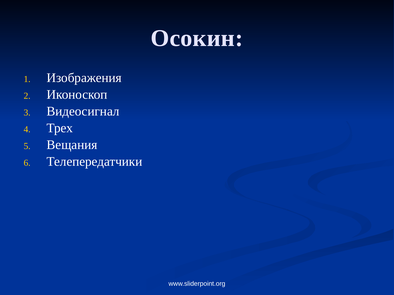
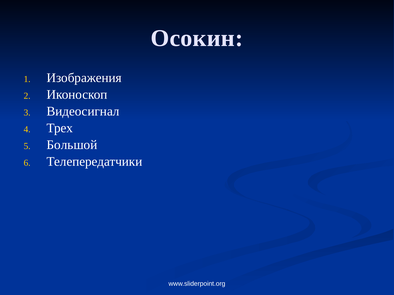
Вещания: Вещания -> Большой
